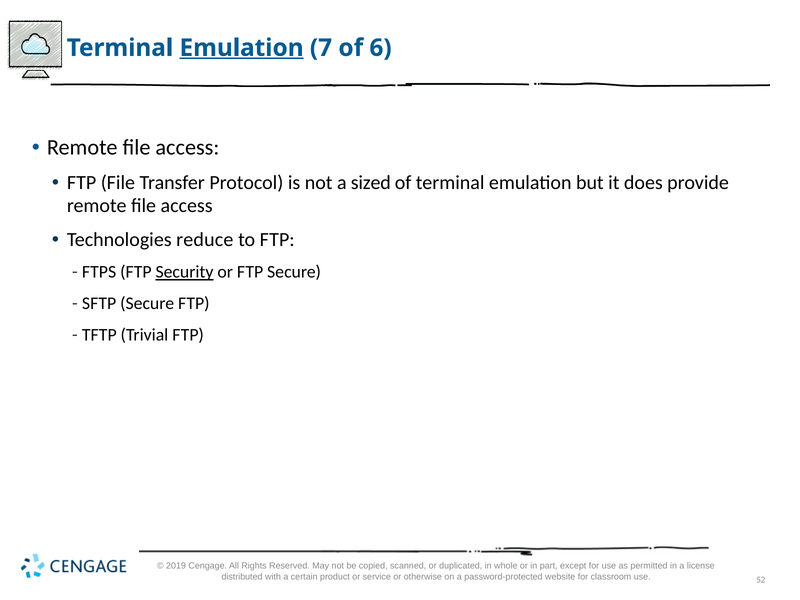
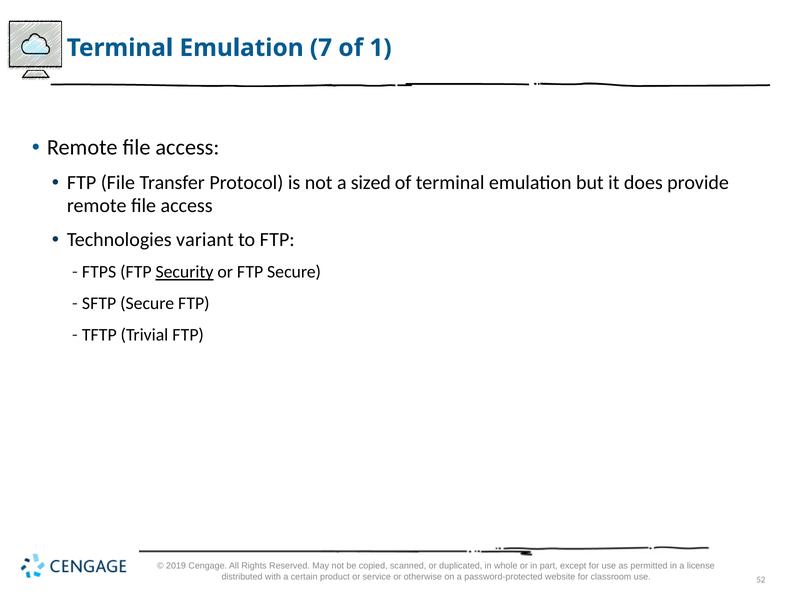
Emulation at (242, 48) underline: present -> none
6: 6 -> 1
reduce: reduce -> variant
